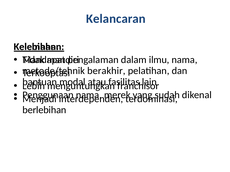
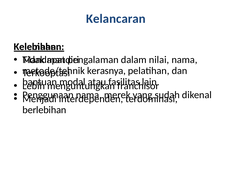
ilmu: ilmu -> nilai
berakhir: berakhir -> kerasnya
